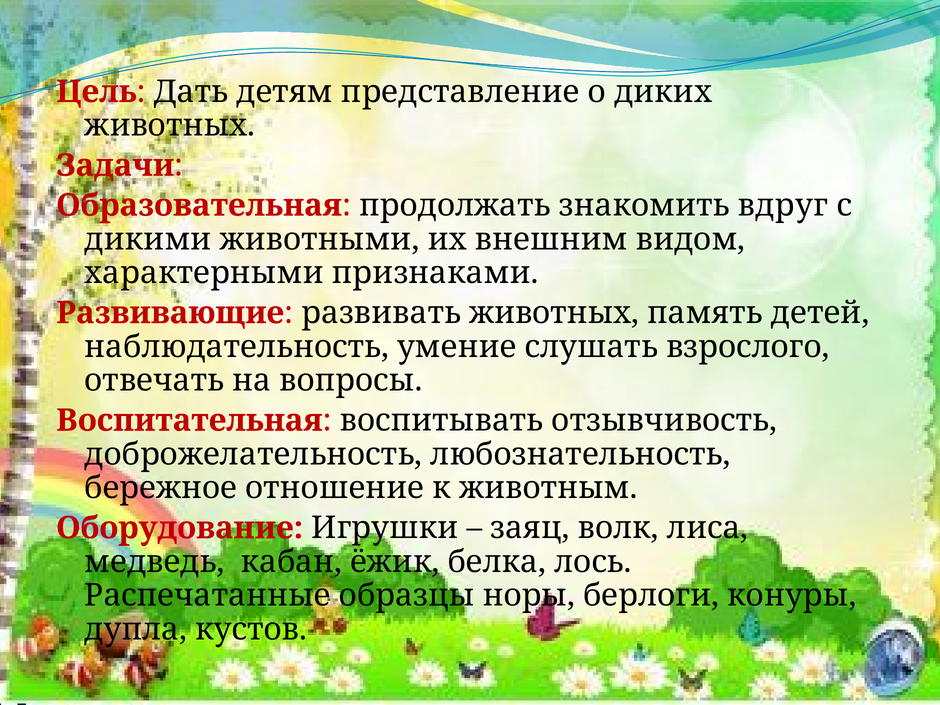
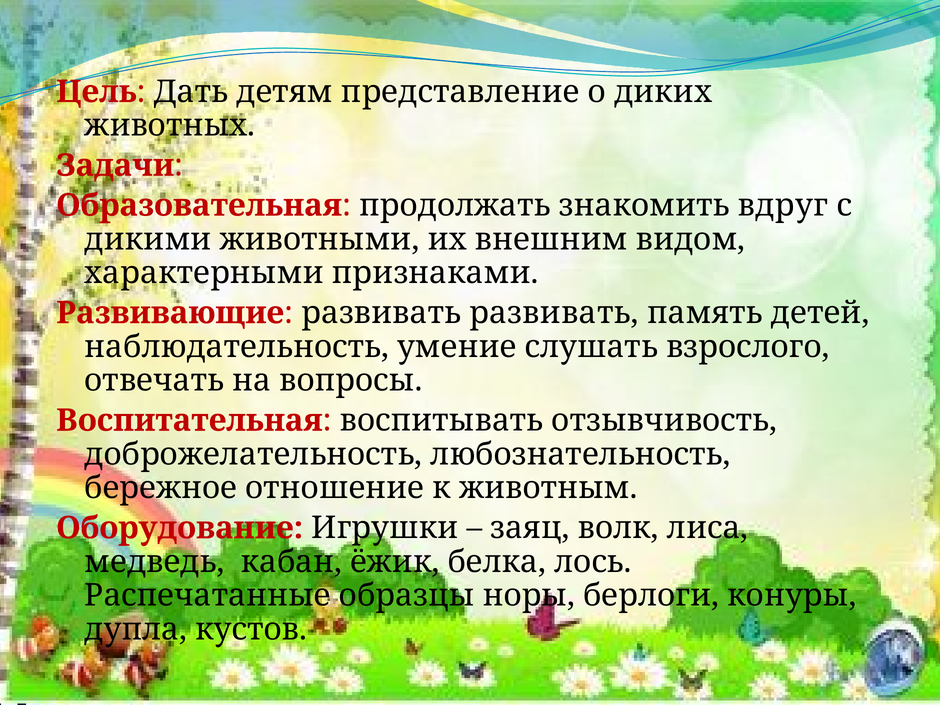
развивать животных: животных -> развивать
